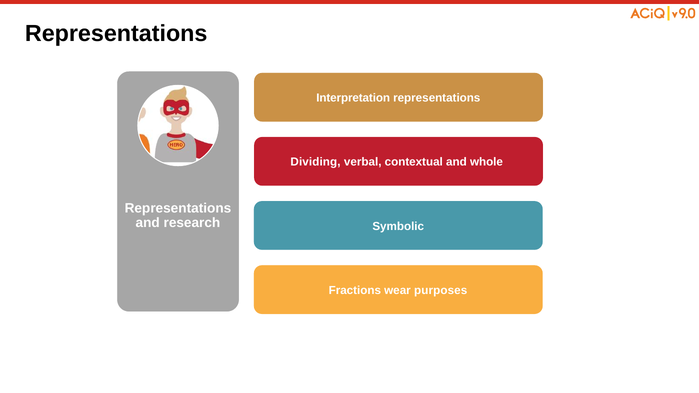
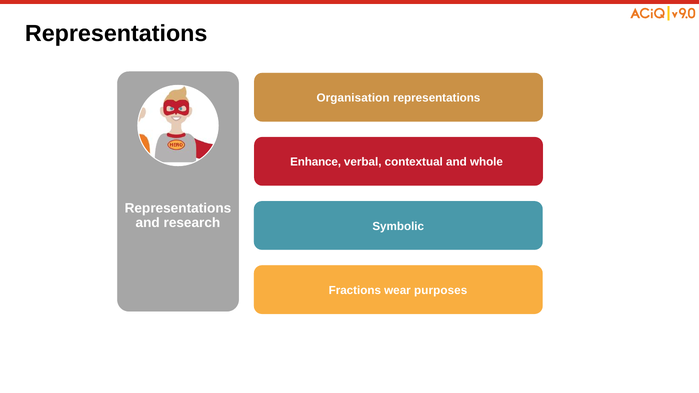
Interpretation: Interpretation -> Organisation
Dividing: Dividing -> Enhance
